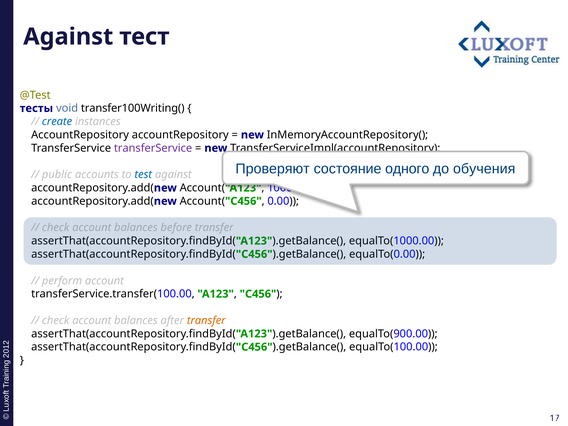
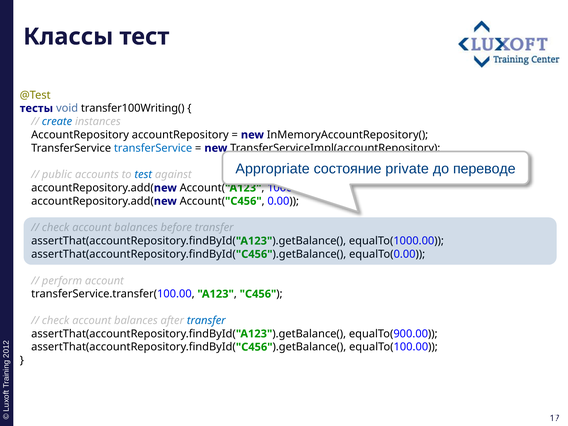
Against at (68, 37): Against -> Классы
transferService at (153, 148) colour: purple -> blue
Проверяют: Проверяют -> Appropriate
одного: одного -> private
обучения: обучения -> переводе
transfer at (206, 320) colour: orange -> blue
